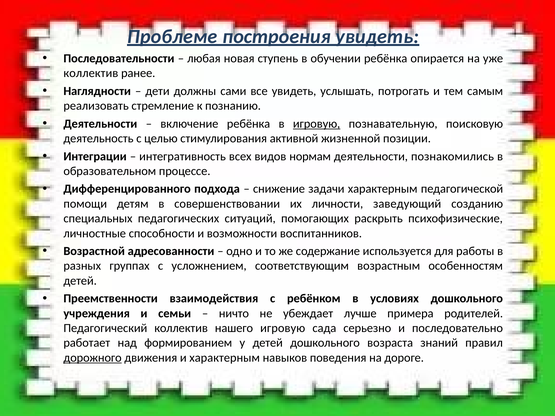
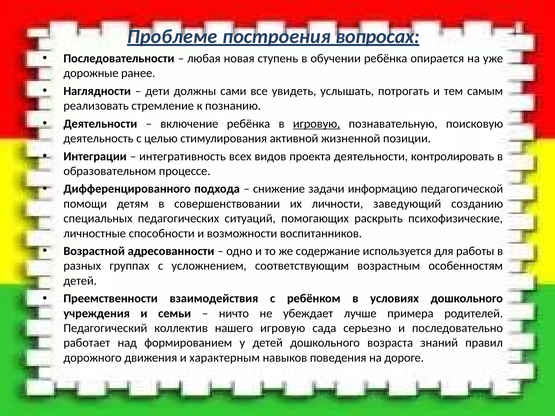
построения увидеть: увидеть -> вопросах
коллектив at (91, 73): коллектив -> дорожные
нормам: нормам -> проекта
познакомились: познакомились -> контролировать
задачи характерным: характерным -> информацию
дорожного underline: present -> none
